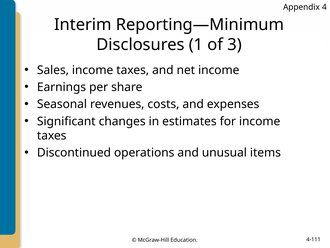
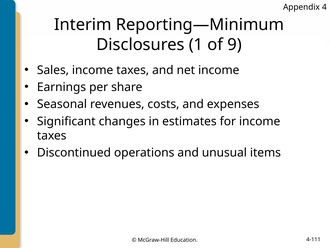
3: 3 -> 9
